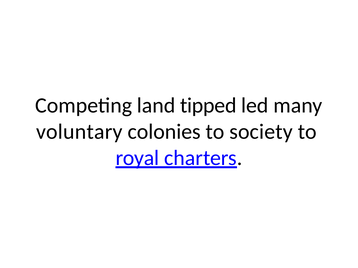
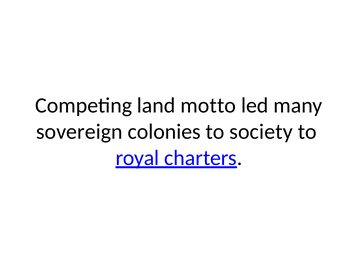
tipped: tipped -> motto
voluntary: voluntary -> sovereign
